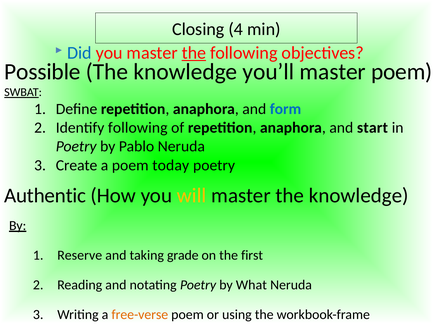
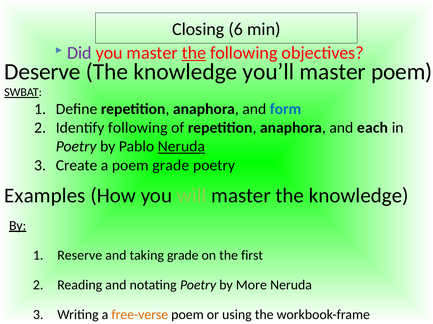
4: 4 -> 6
Did colour: blue -> purple
Possible: Possible -> Deserve
start: start -> each
Neruda at (181, 147) underline: none -> present
poem today: today -> grade
Authentic: Authentic -> Examples
will colour: yellow -> light green
What: What -> More
